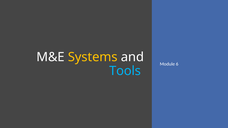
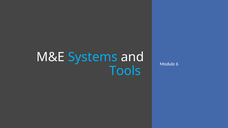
Systems colour: yellow -> light blue
